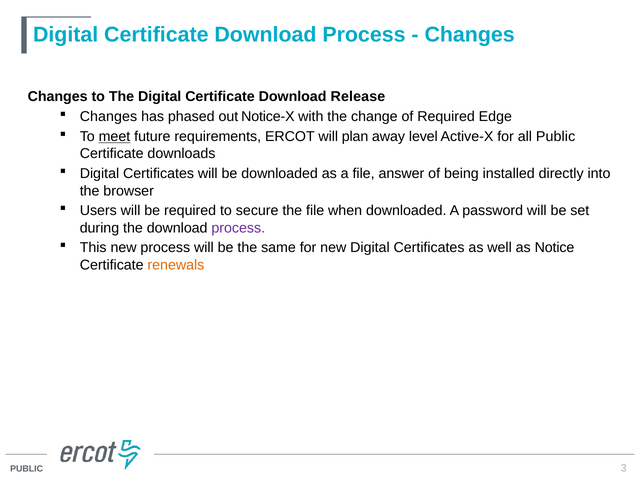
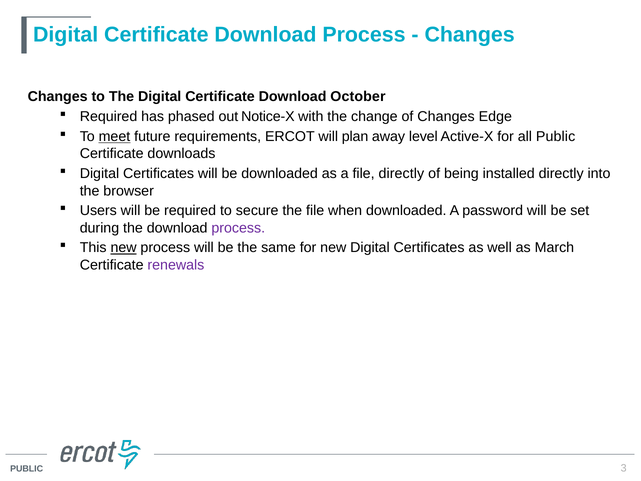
Release: Release -> October
Changes at (108, 117): Changes -> Required
of Required: Required -> Changes
file answer: answer -> directly
new at (124, 248) underline: none -> present
Notice: Notice -> March
renewals colour: orange -> purple
